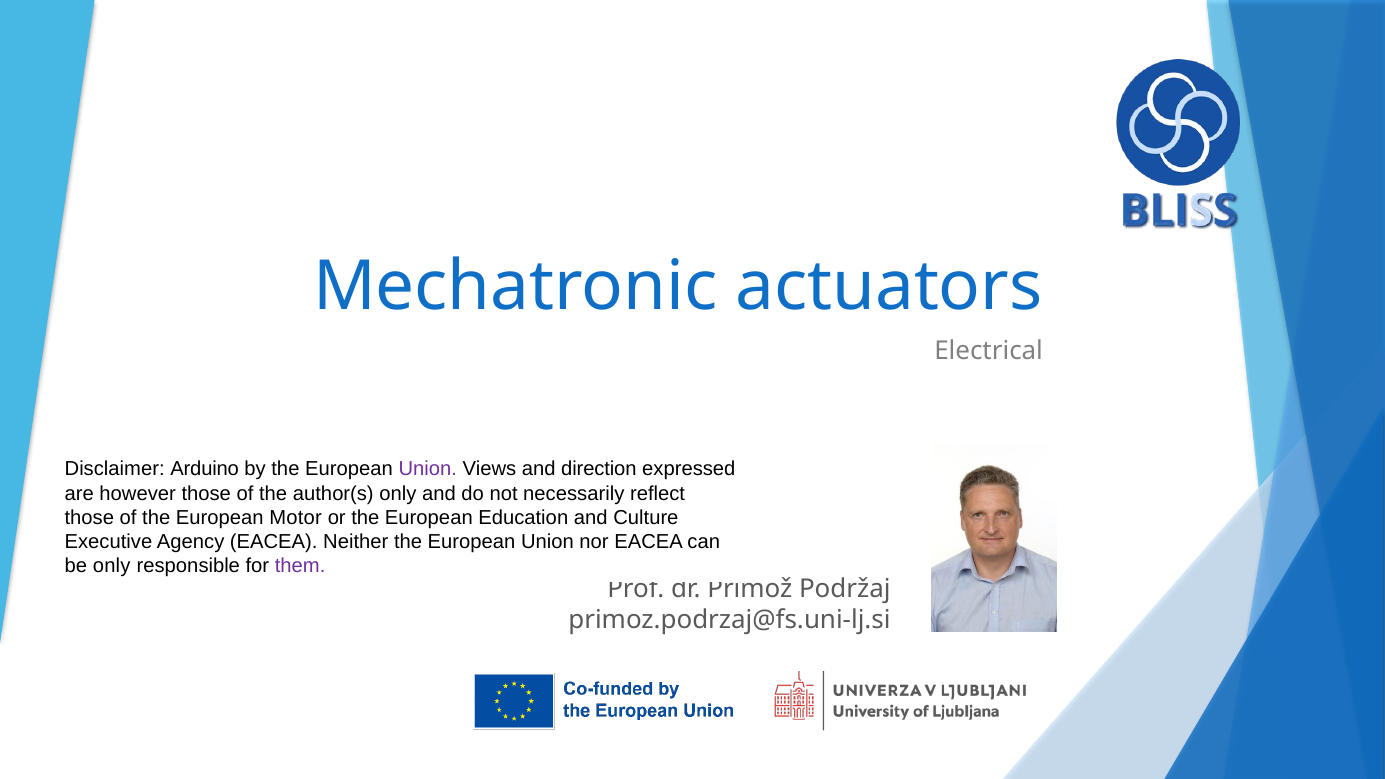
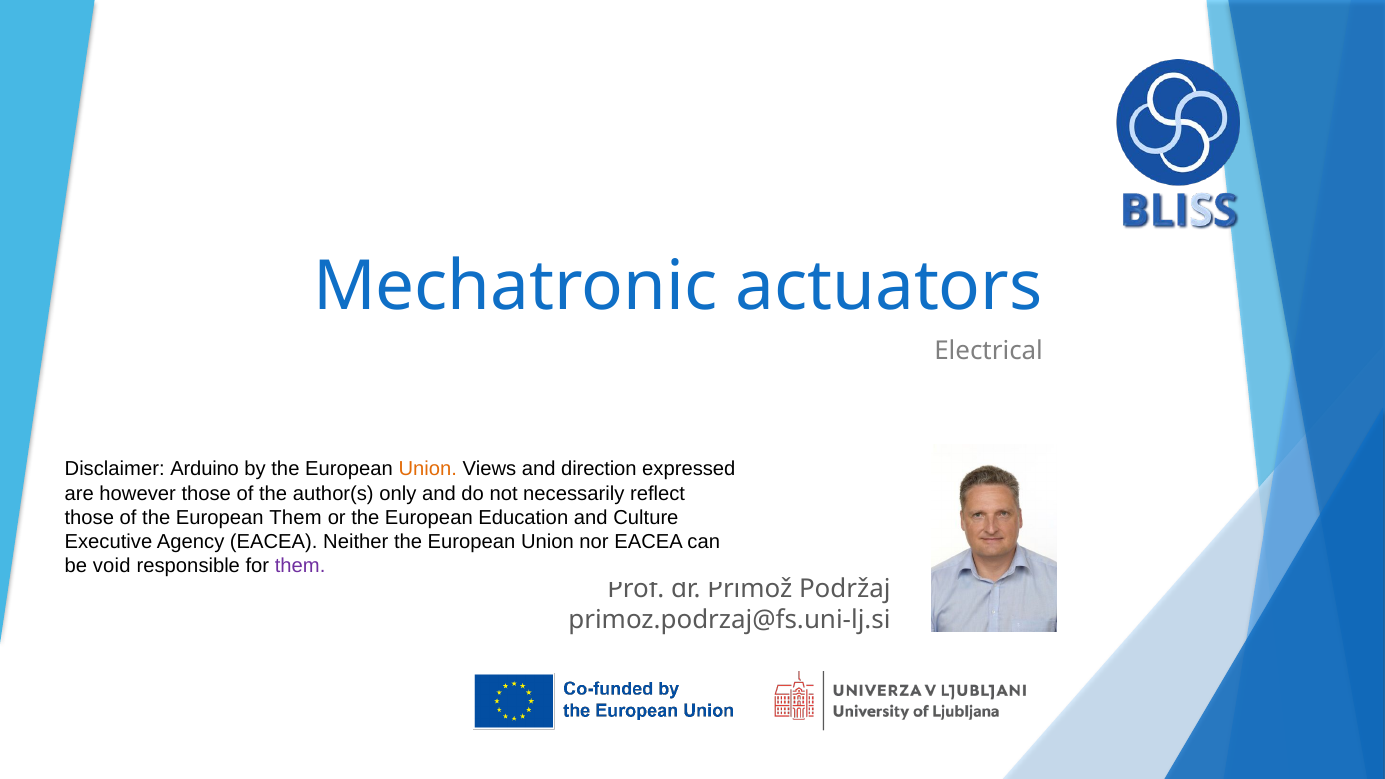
Union at (428, 469) colour: purple -> orange
European Motor: Motor -> Them
be only: only -> void
